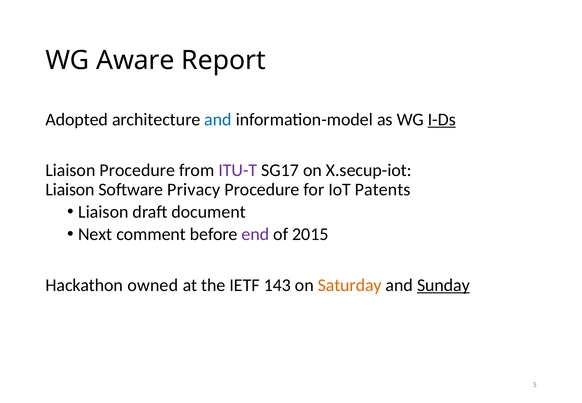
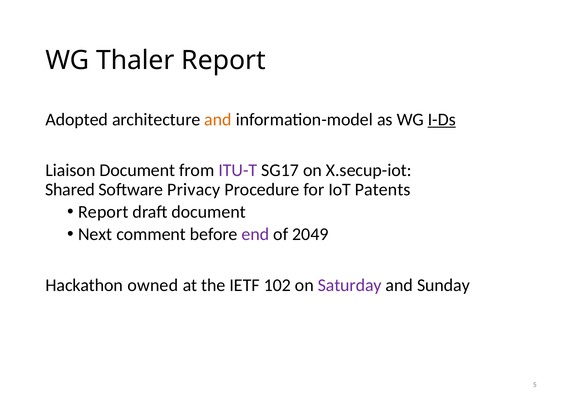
Aware: Aware -> Thaler
and at (218, 120) colour: blue -> orange
Liaison Procedure: Procedure -> Document
Liaison at (70, 190): Liaison -> Shared
Liaison at (103, 212): Liaison -> Report
2015: 2015 -> 2049
143: 143 -> 102
Saturday colour: orange -> purple
Sunday underline: present -> none
